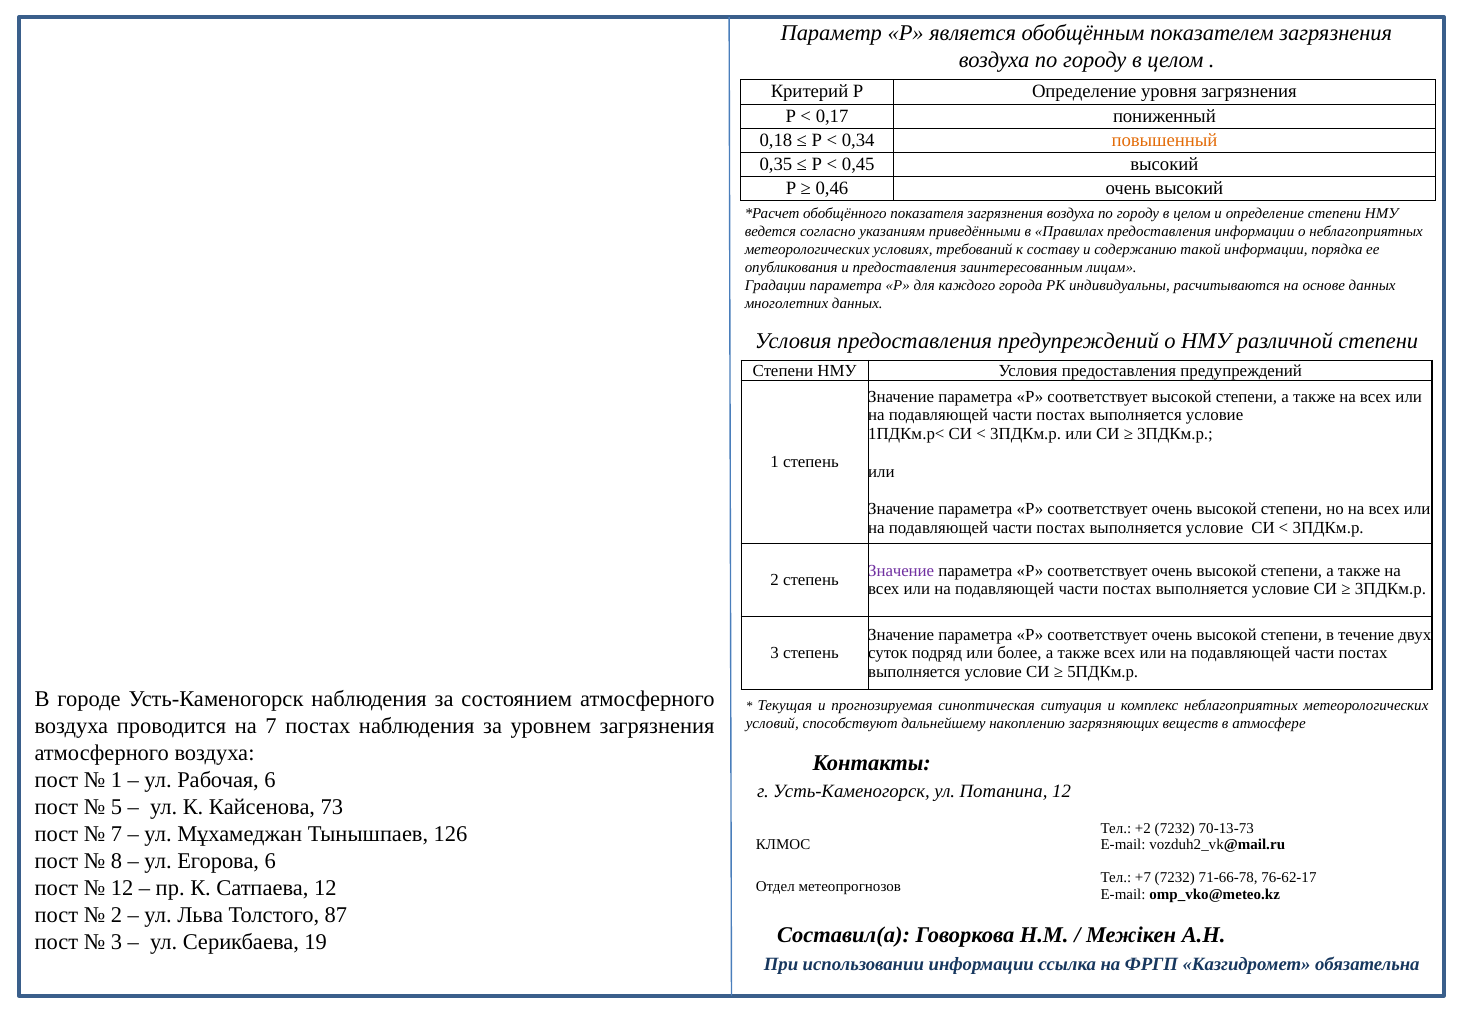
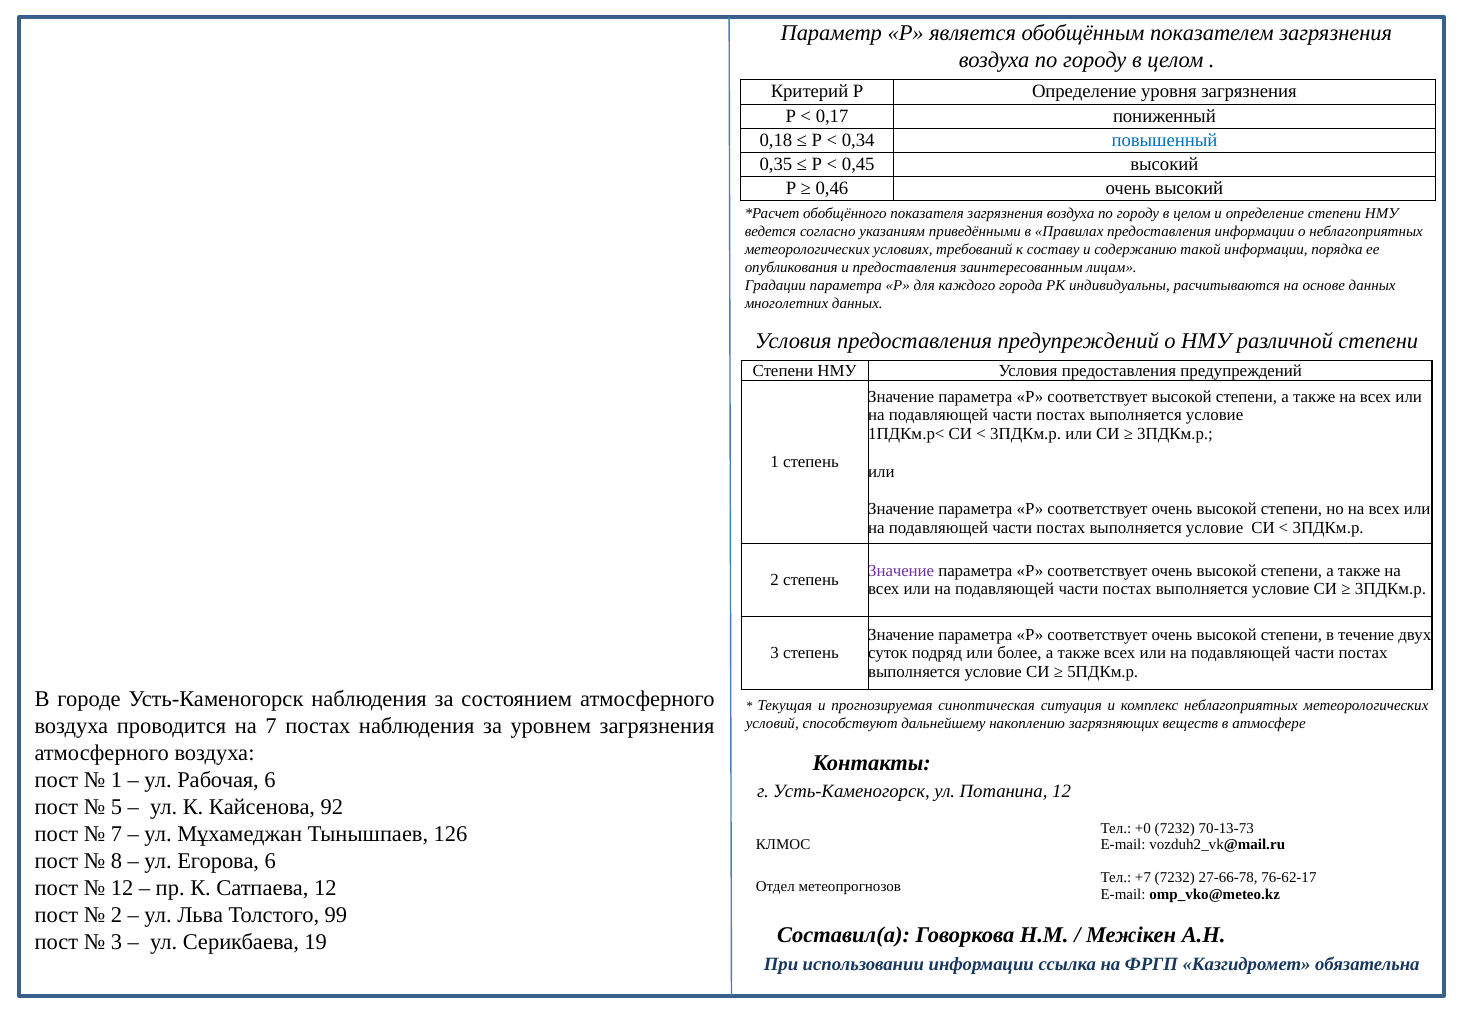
повышенный colour: orange -> blue
73: 73 -> 92
+2: +2 -> +0
71-66-78: 71-66-78 -> 27-66-78
87: 87 -> 99
